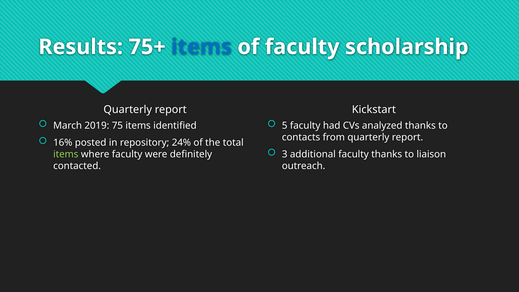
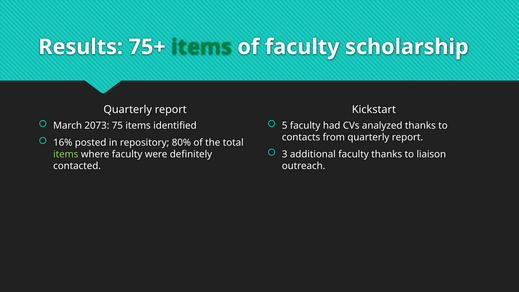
items at (202, 47) colour: blue -> green
2019: 2019 -> 2073
24%: 24% -> 80%
